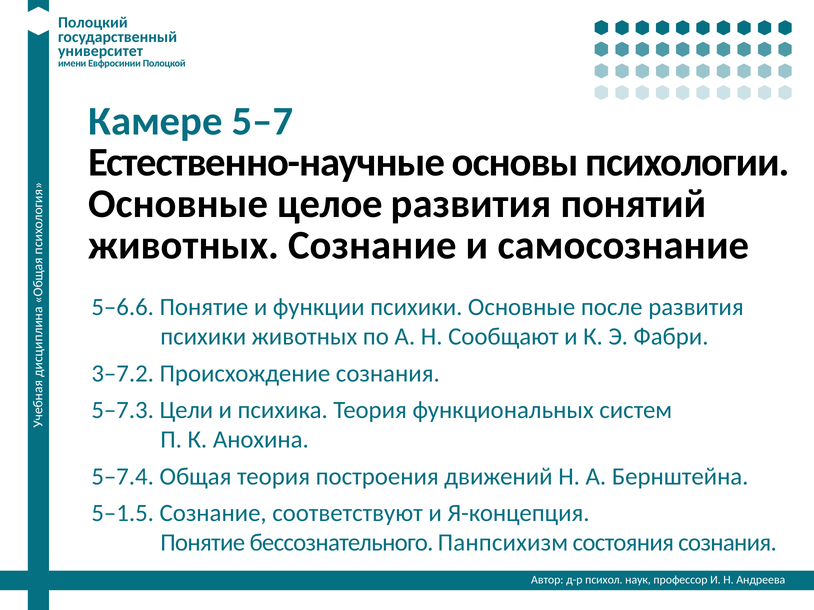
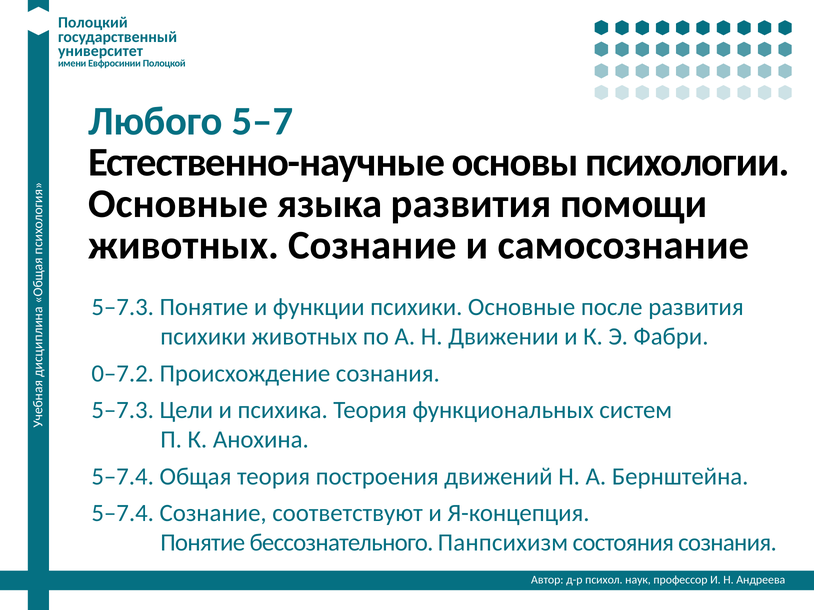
Камере: Камере -> Любого
целое: целое -> языка
понятий: понятий -> помощи
5–6.6 at (123, 307): 5–6.6 -> 5–7.3
Сообщают: Сообщают -> Движении
3–7.2: 3–7.2 -> 0–7.2
5–1.5 at (123, 513): 5–1.5 -> 5–7.4
